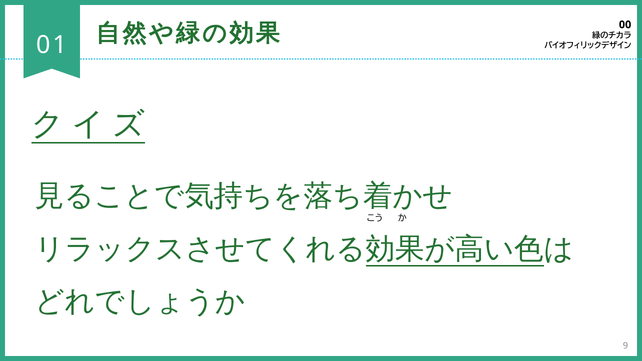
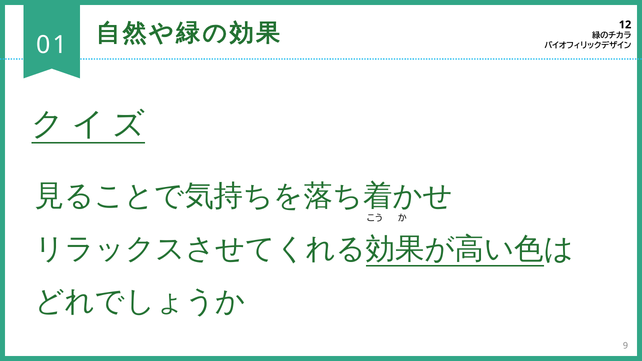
00: 00 -> 12
